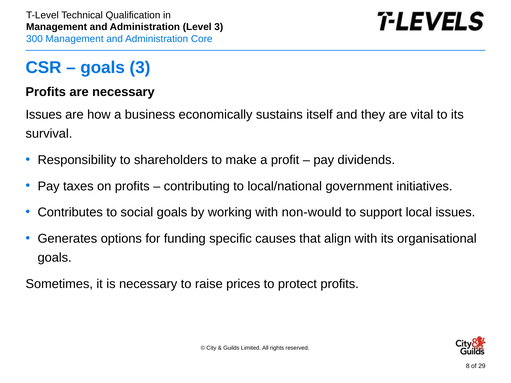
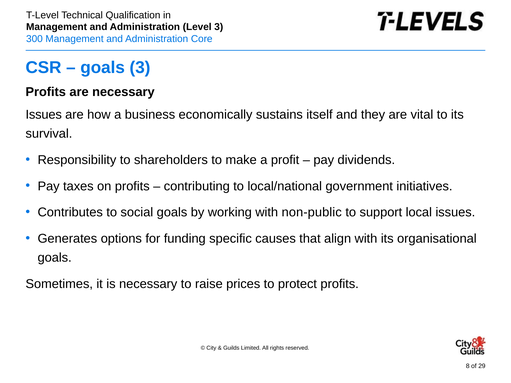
non-would: non-would -> non-public
